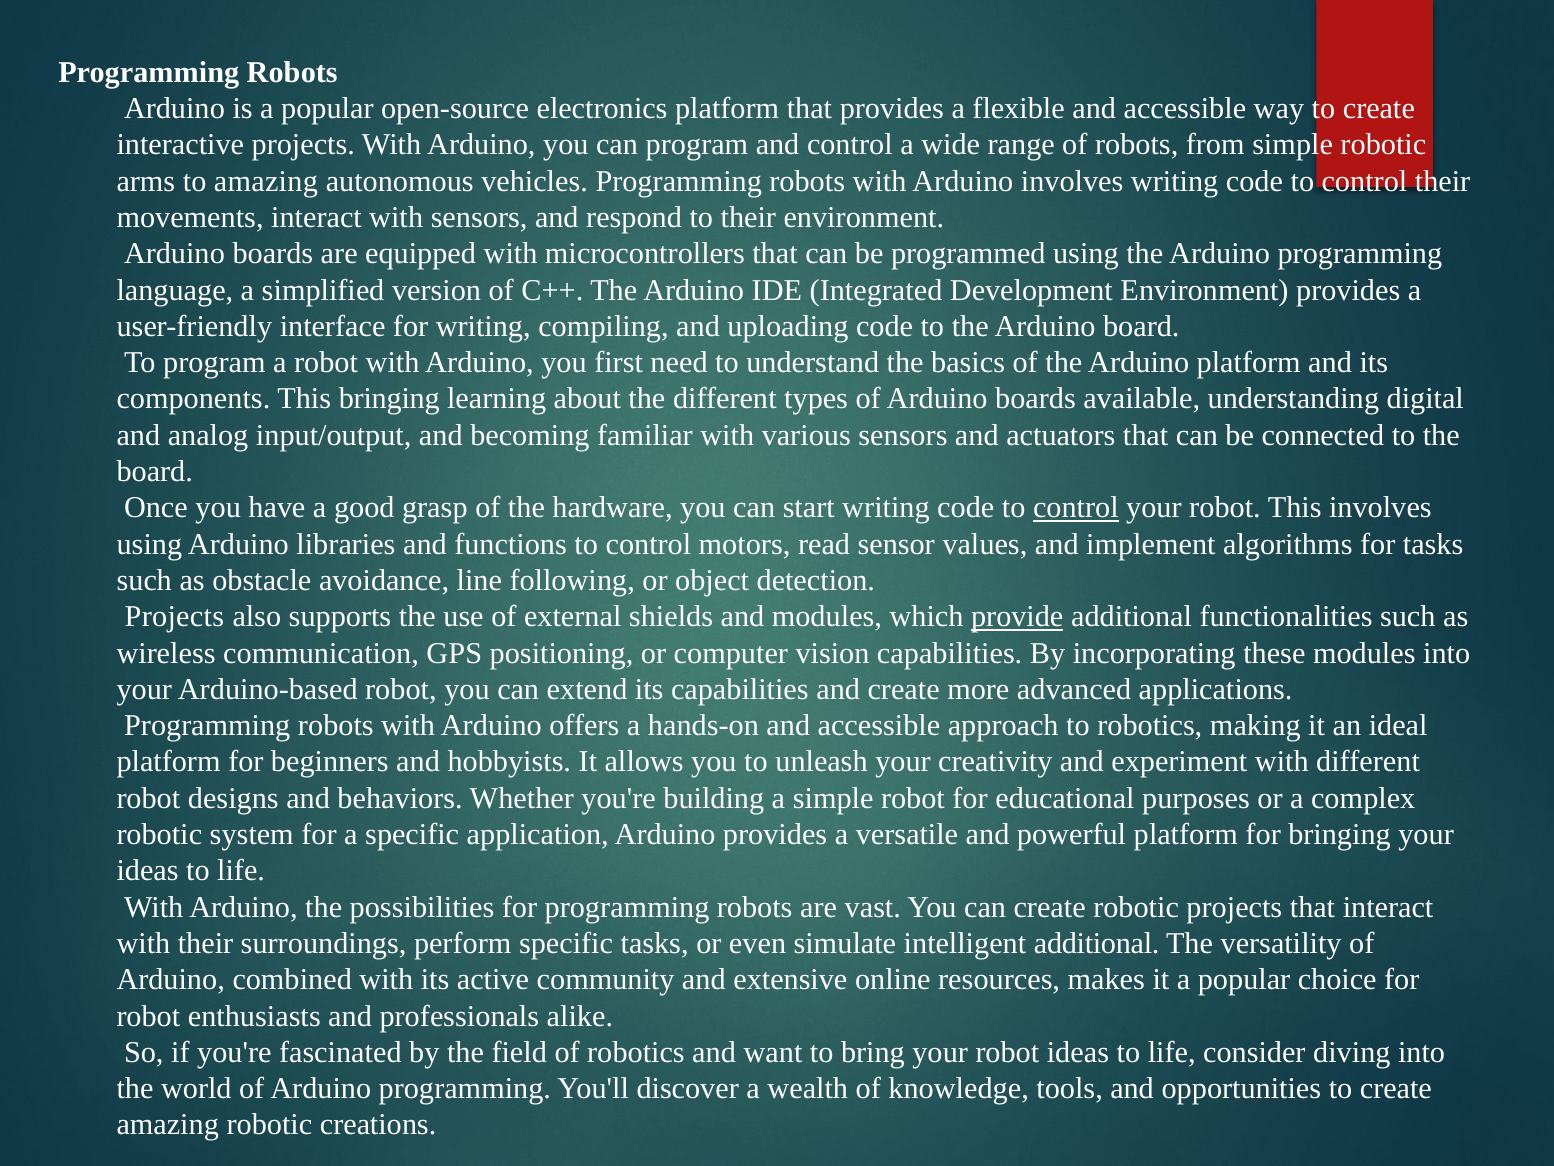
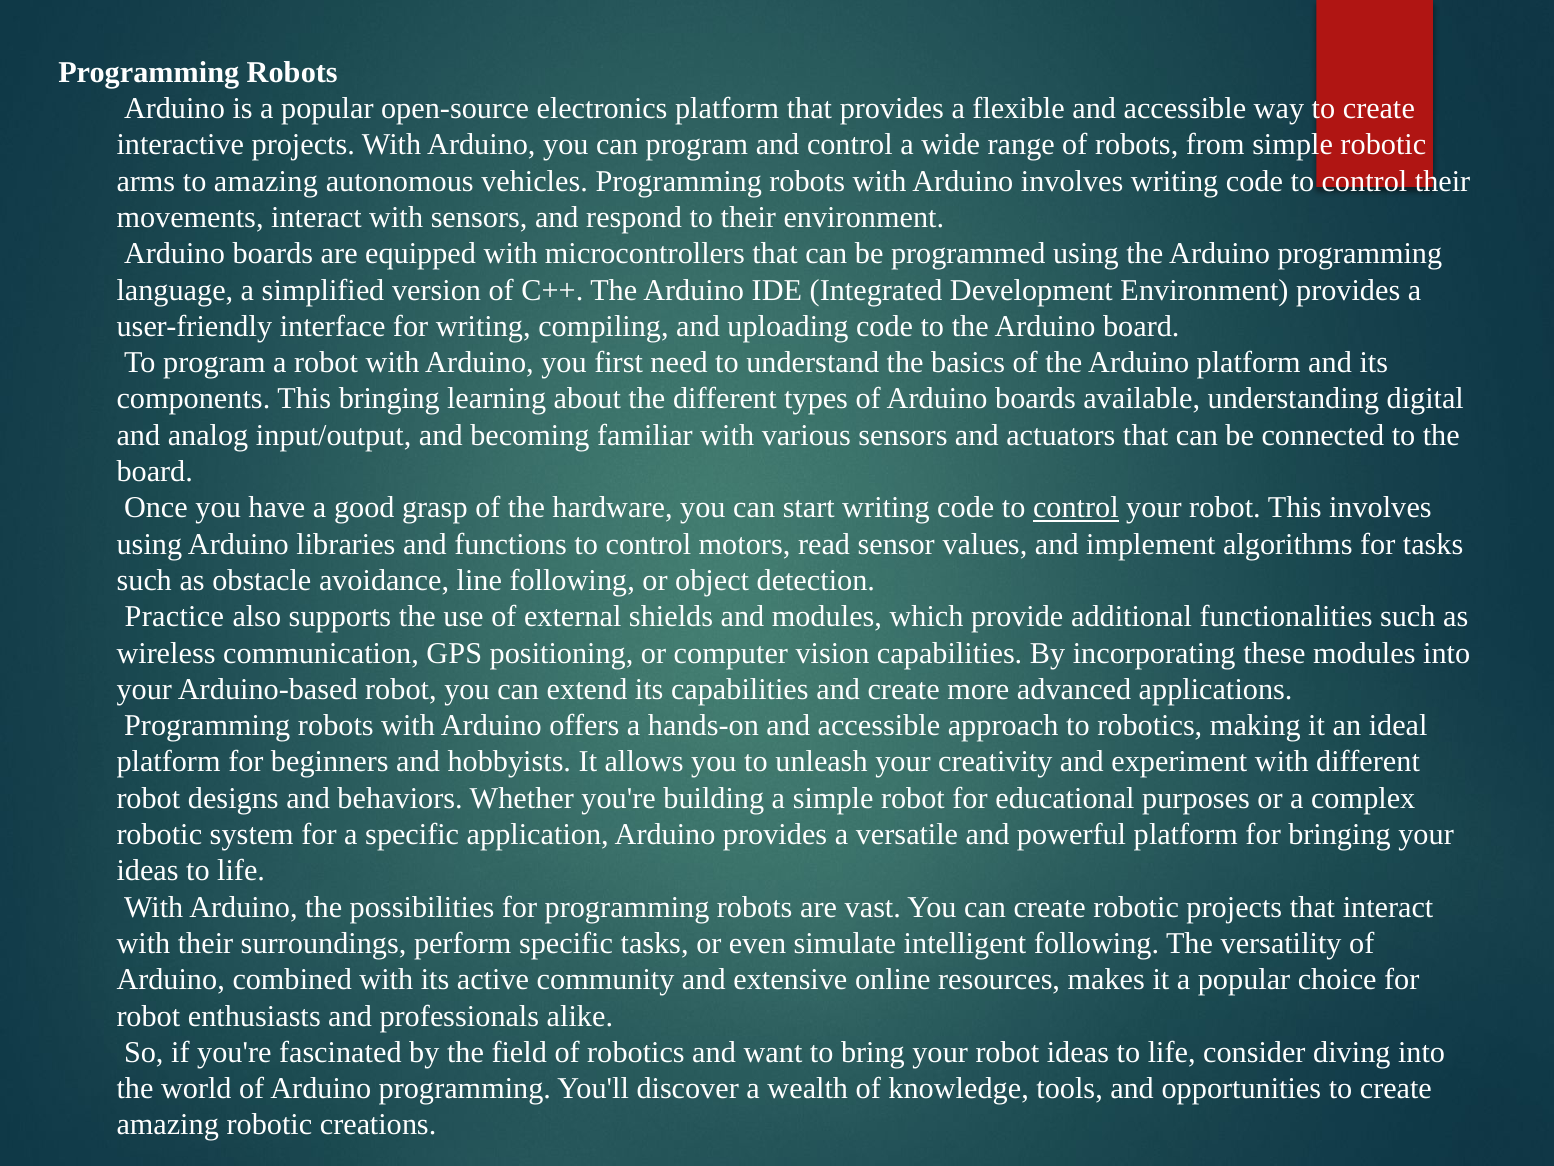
Projects at (174, 617): Projects -> Practice
provide underline: present -> none
intelligent additional: additional -> following
